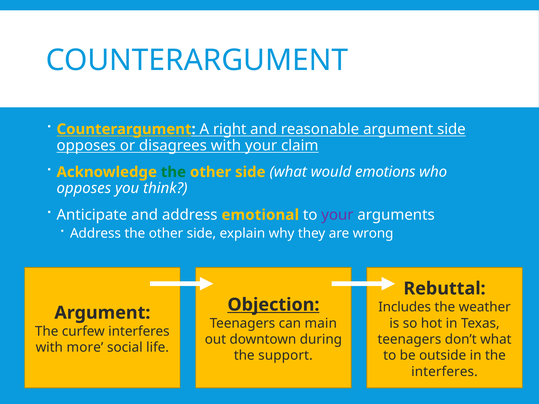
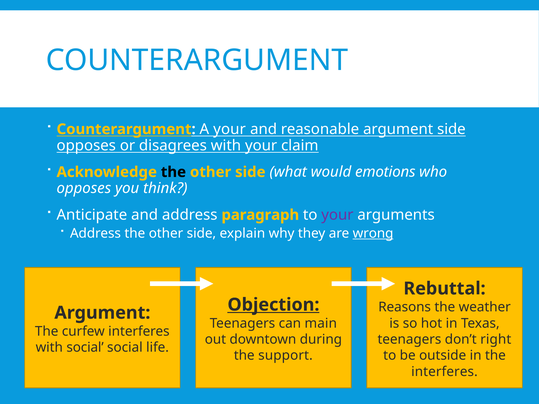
A right: right -> your
the at (173, 172) colour: green -> black
emotional: emotional -> paragraph
wrong underline: none -> present
Includes: Includes -> Reasons
don’t what: what -> right
with more: more -> social
